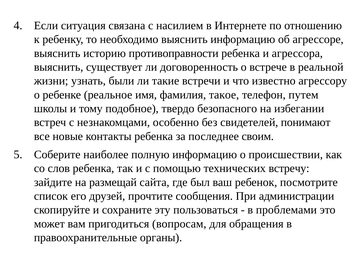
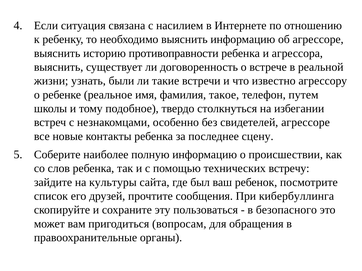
безопасного: безопасного -> столкнуться
свидетелей понимают: понимают -> агрессоре
своим: своим -> сцену
размещай: размещай -> культуры
администрации: администрации -> кибербуллинга
проблемами: проблемами -> безопасного
